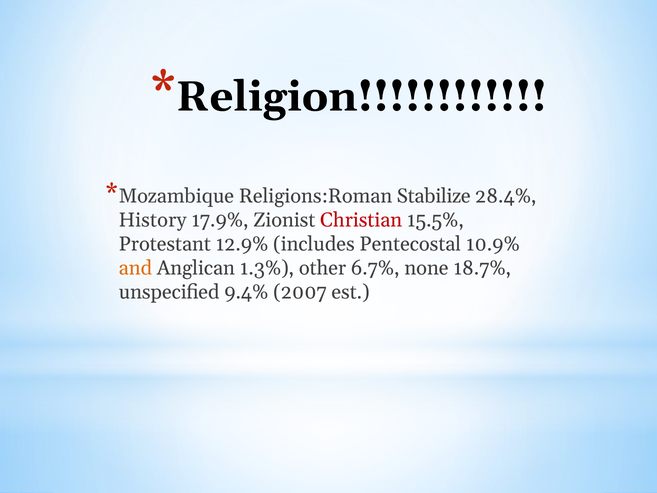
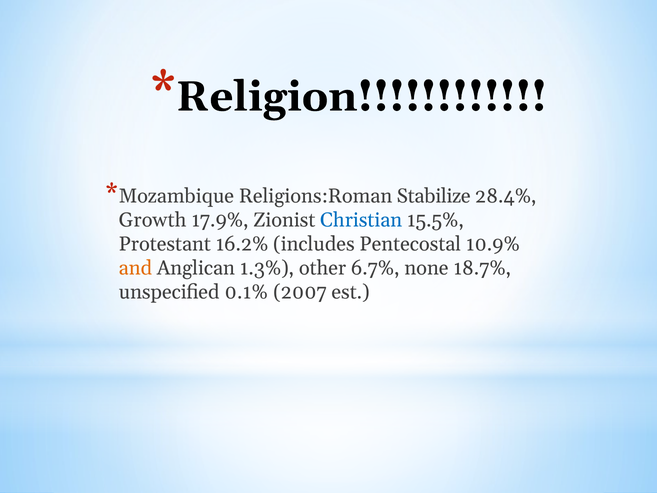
History: History -> Growth
Christian colour: red -> blue
12.9%: 12.9% -> 16.2%
9.4%: 9.4% -> 0.1%
